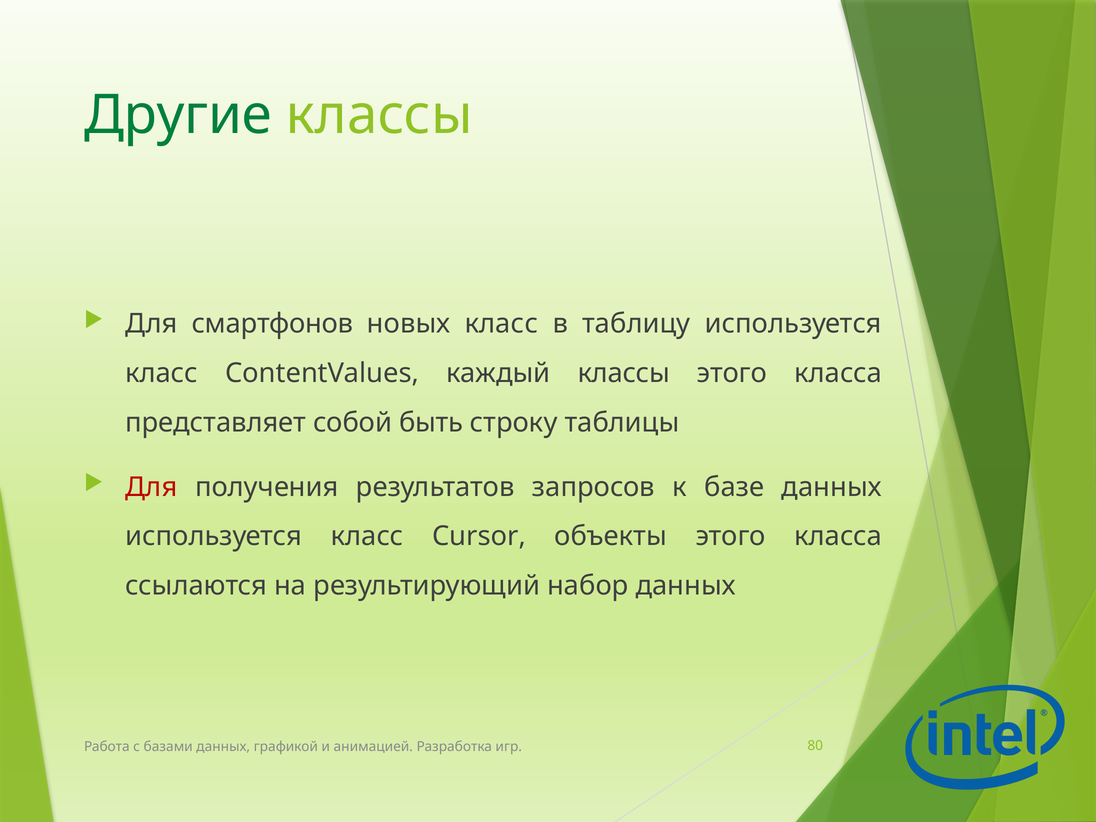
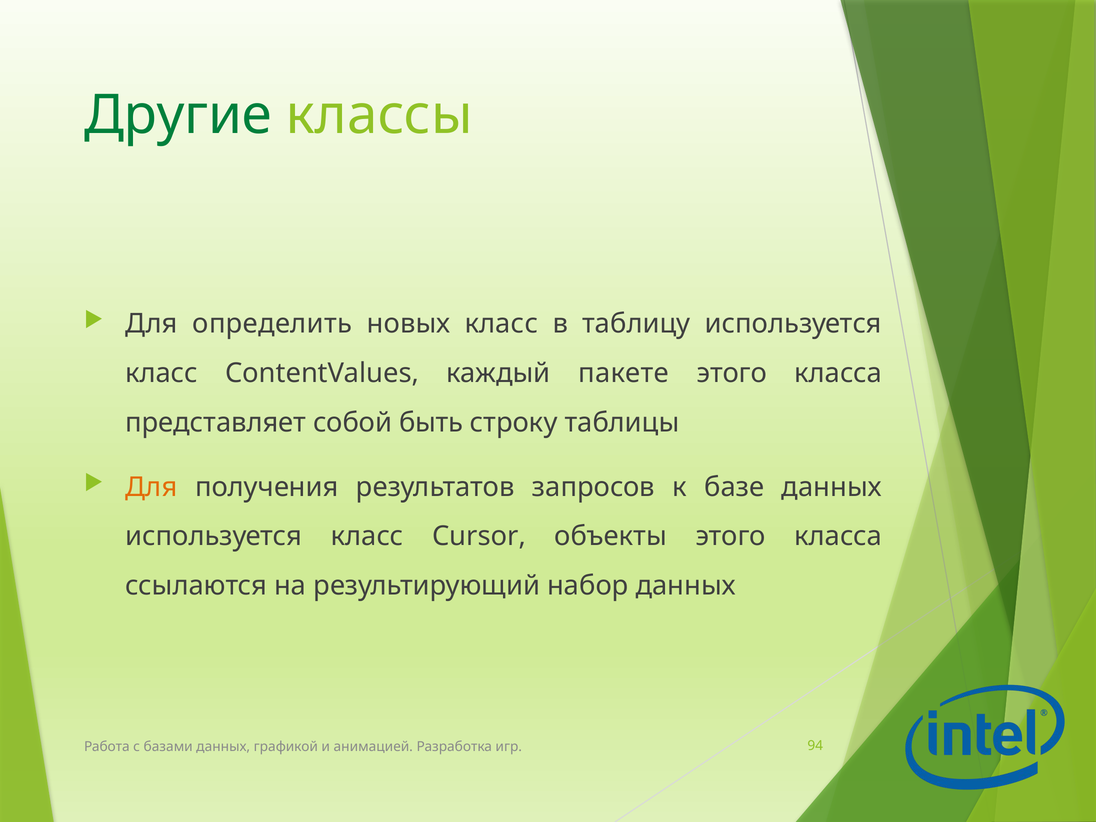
смартфонов: смартфонов -> определить
каждый классы: классы -> пакете
Для at (151, 487) colour: red -> orange
80: 80 -> 94
